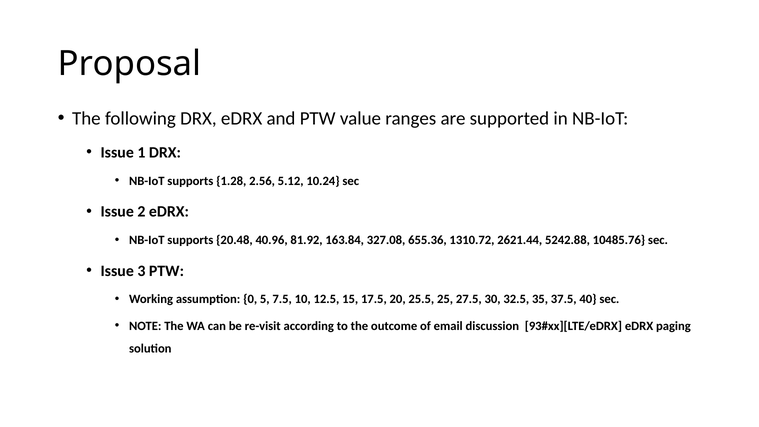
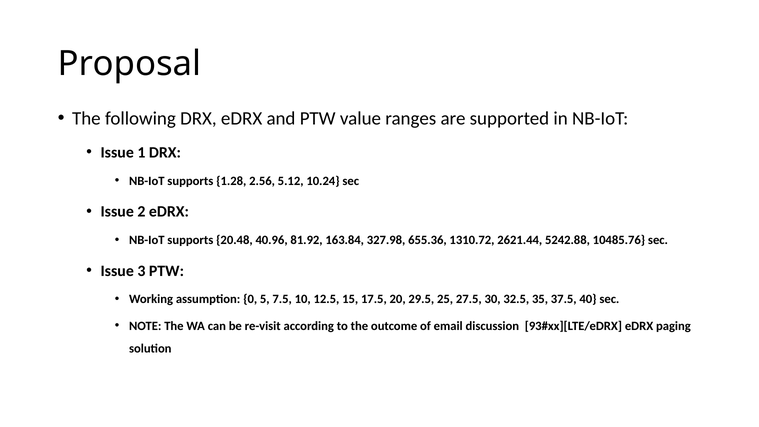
327.08: 327.08 -> 327.98
25.5: 25.5 -> 29.5
